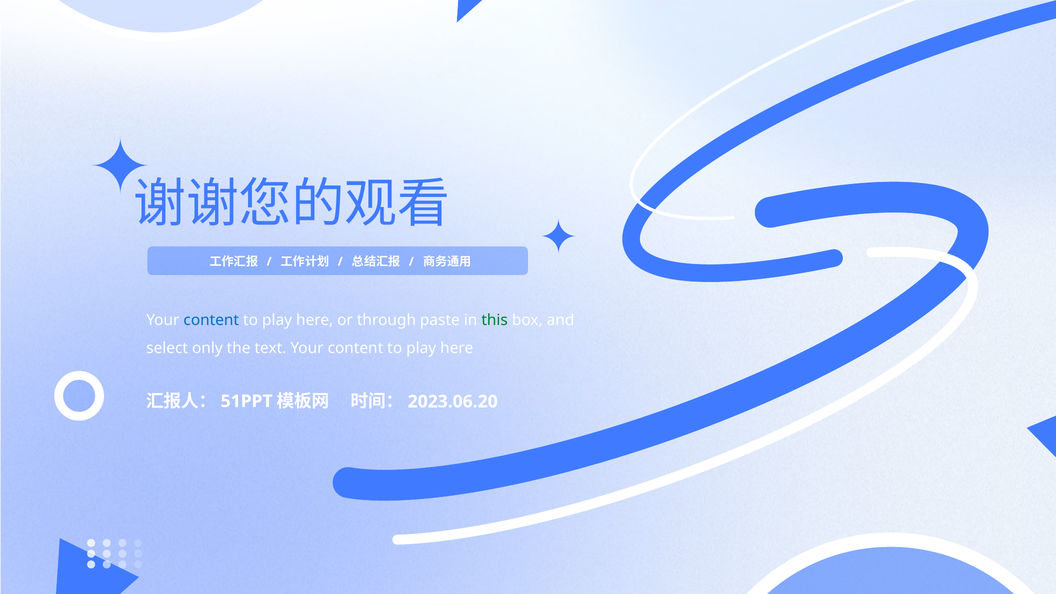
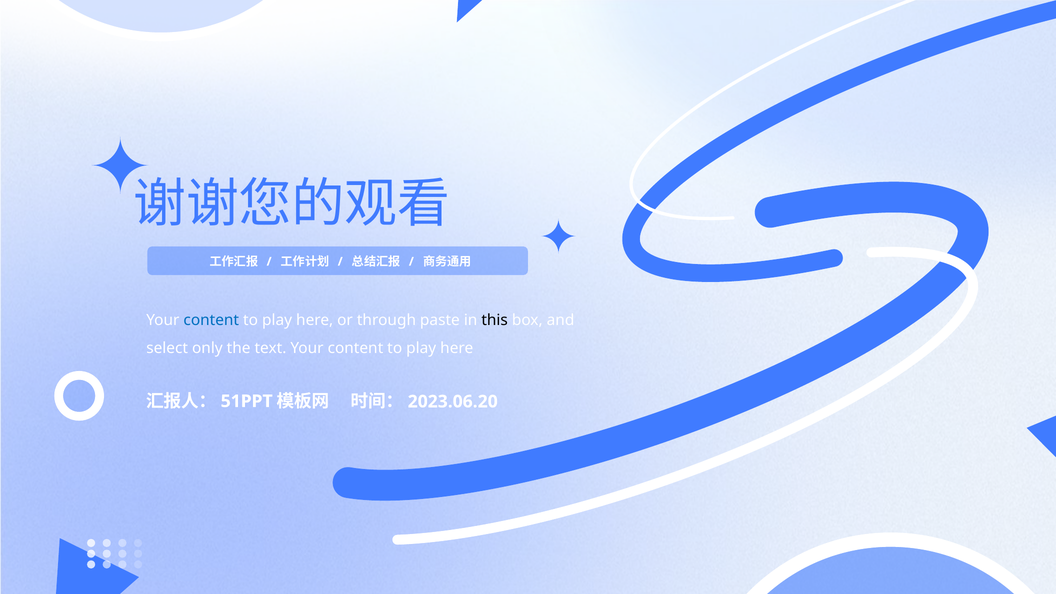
this colour: green -> black
